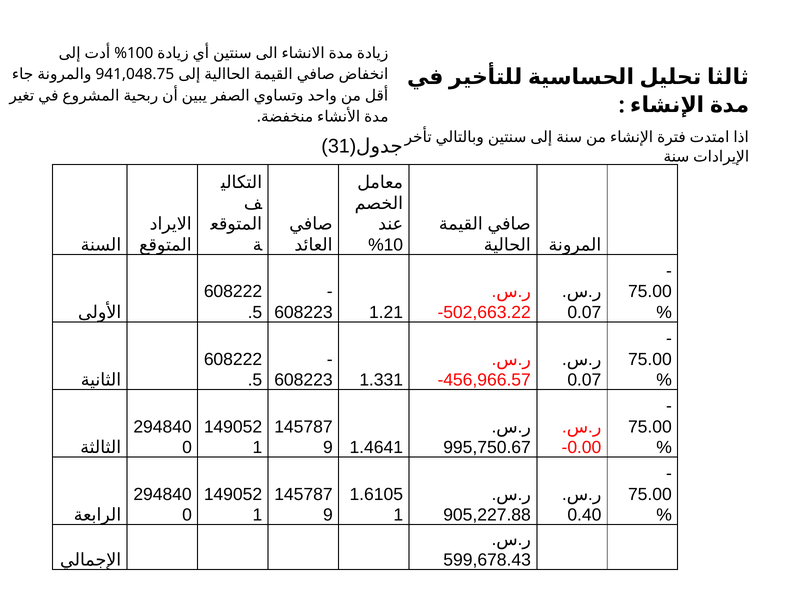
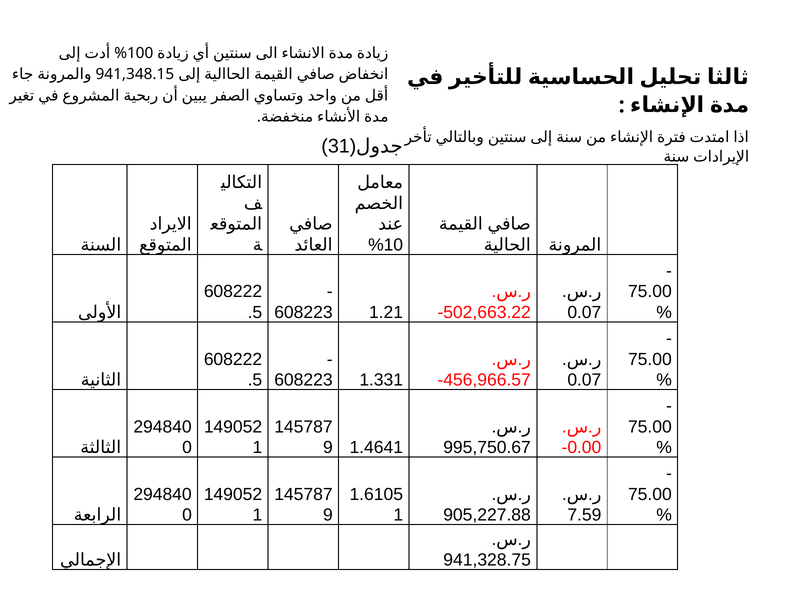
941,048.75: 941,048.75 -> 941,348.15
0.40: 0.40 -> 7.59
599,678.43: 599,678.43 -> 941,328.75
